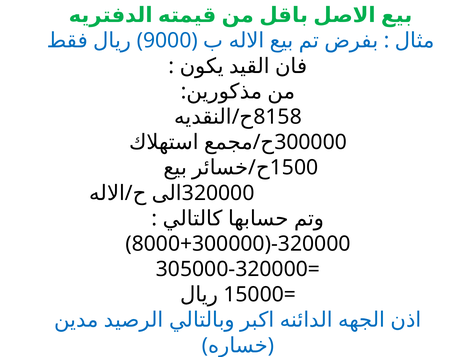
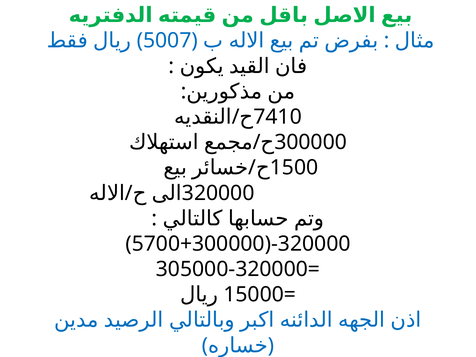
9000: 9000 -> 5007
8158: 8158 -> 7410
8000: 8000 -> 5700
